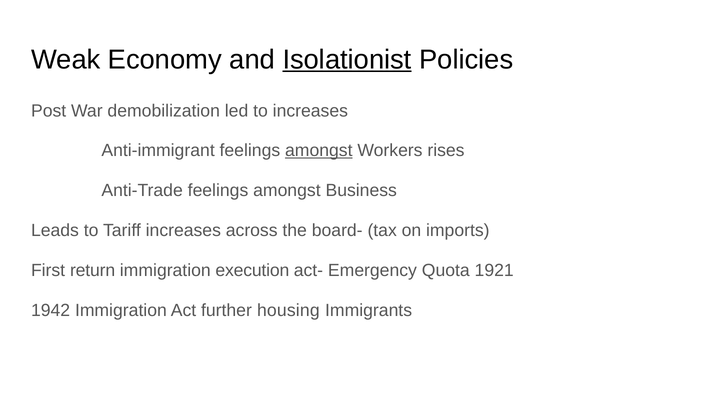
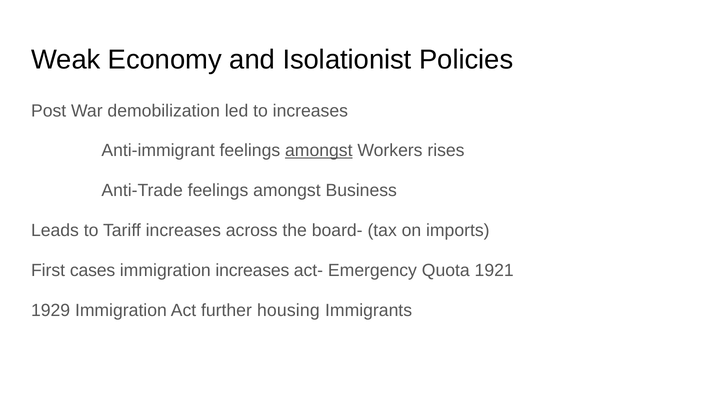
Isolationist underline: present -> none
return: return -> cases
immigration execution: execution -> increases
1942: 1942 -> 1929
